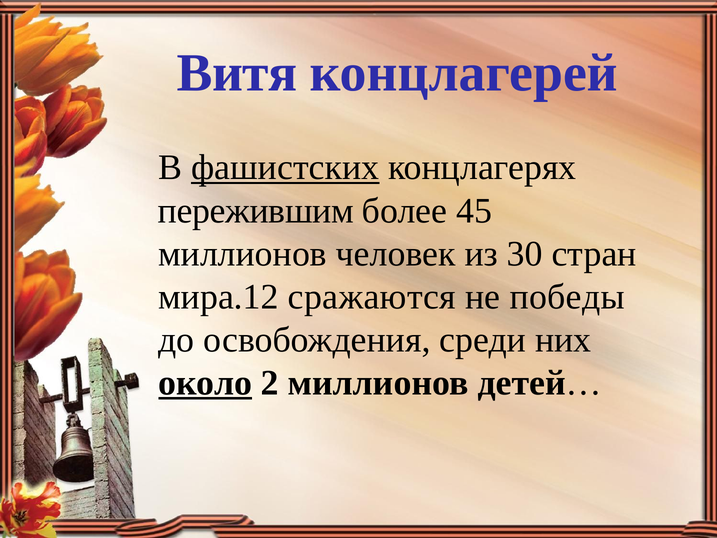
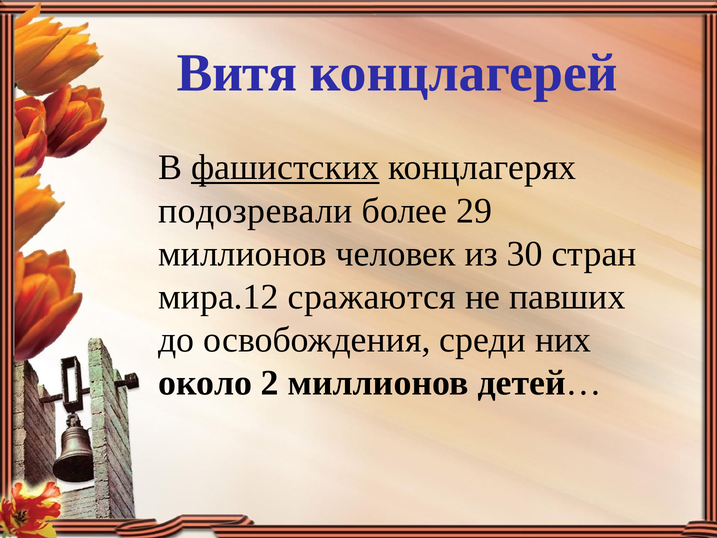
пережившим: пережившим -> подозревали
45: 45 -> 29
победы: победы -> павших
около underline: present -> none
